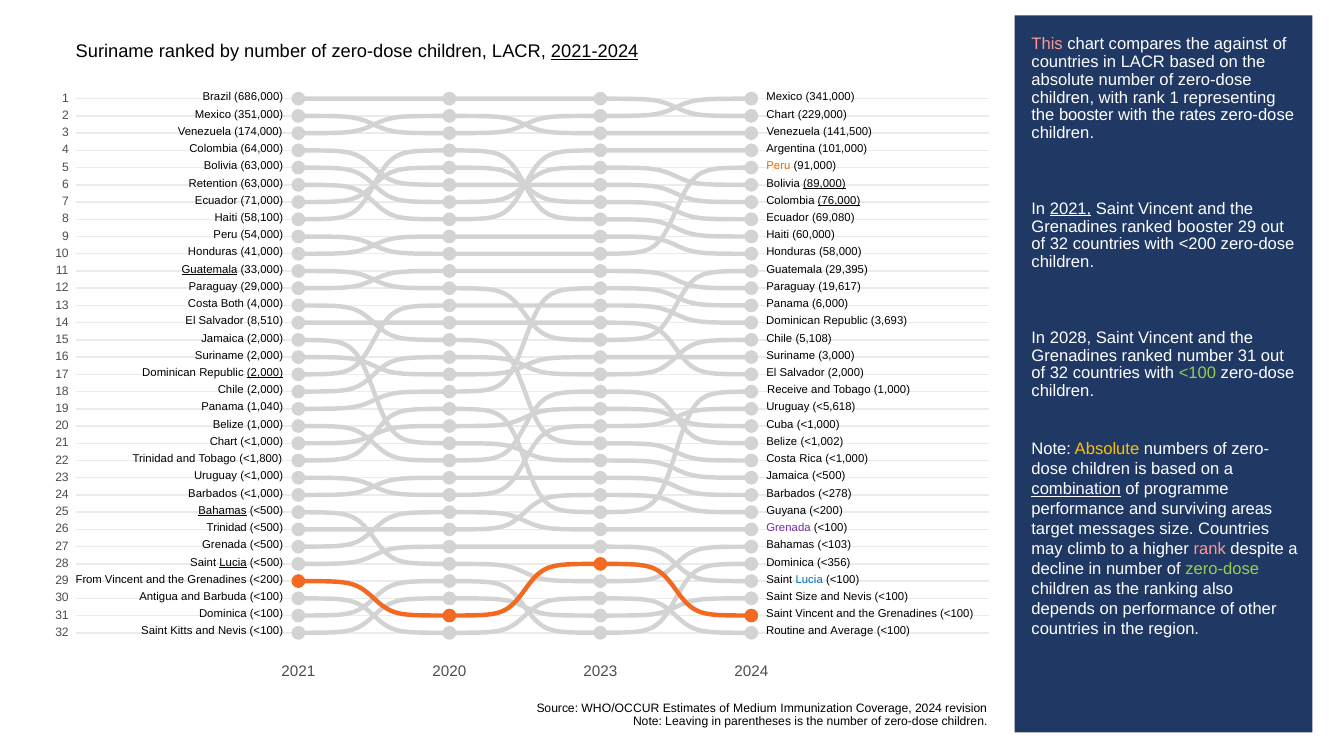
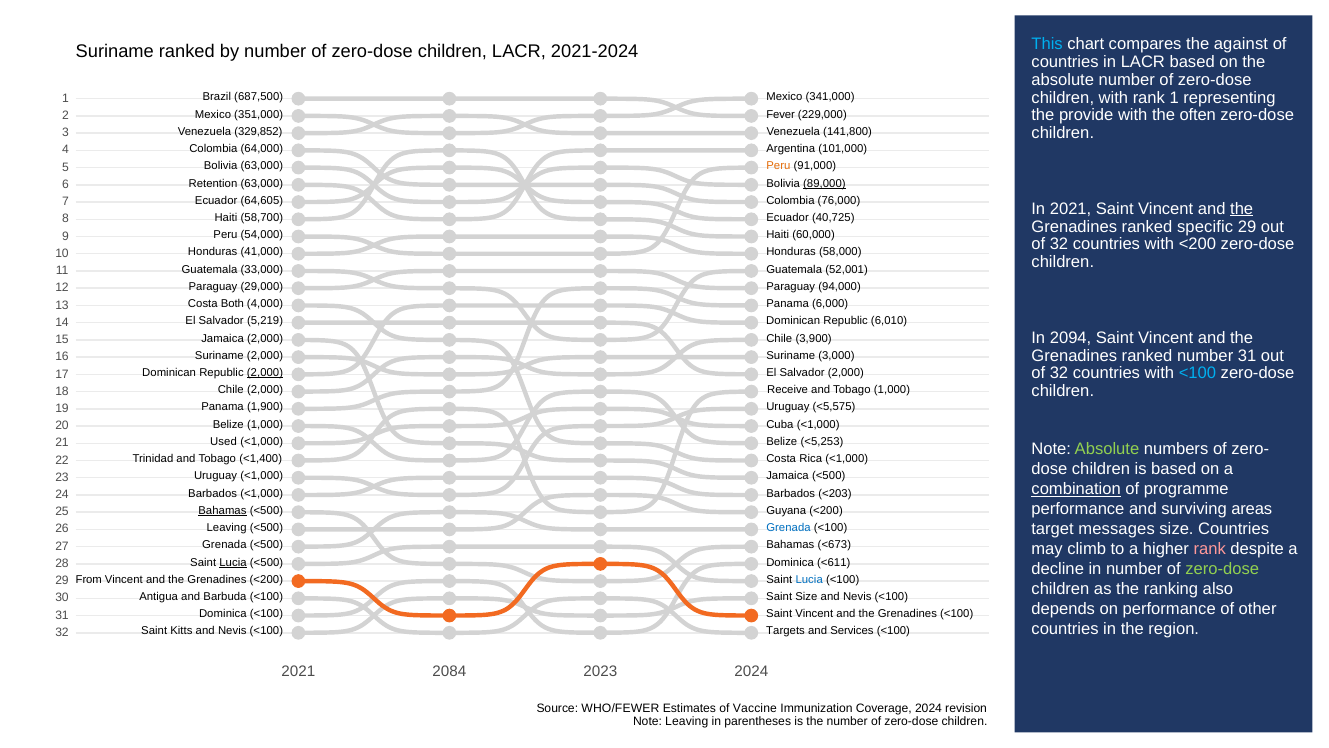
This colour: pink -> light blue
2021-2024 underline: present -> none
686,000: 686,000 -> 687,500
the booster: booster -> provide
rates: rates -> often
Chart at (781, 114): Chart -> Fever
174,000: 174,000 -> 329,852
141,500: 141,500 -> 141,800
71,000: 71,000 -> 64,605
76,000 underline: present -> none
2021 at (1071, 208) underline: present -> none
the at (1242, 208) underline: none -> present
58,100: 58,100 -> 58,700
69,080: 69,080 -> 40,725
ranked booster: booster -> specific
Guatemala at (210, 269) underline: present -> none
29,395: 29,395 -> 52,001
19,617: 19,617 -> 94,000
8,510: 8,510 -> 5,219
3,693: 3,693 -> 6,010
2028: 2028 -> 2094
5,108: 5,108 -> 3,900
<100 at (1197, 373) colour: light green -> light blue
1,040: 1,040 -> 1,900
<5,618: <5,618 -> <5,575
Chart at (224, 441): Chart -> Used
<1,002: <1,002 -> <5,253
Absolute at (1107, 449) colour: yellow -> light green
<1,800: <1,800 -> <1,400
<278: <278 -> <203
Trinidad at (227, 528): Trinidad -> Leaving
Grenada at (789, 528) colour: purple -> blue
<103: <103 -> <673
<356: <356 -> <611
Routine: Routine -> Targets
Average: Average -> Services
2020: 2020 -> 2084
WHO/OCCUR: WHO/OCCUR -> WHO/FEWER
Medium: Medium -> Vaccine
